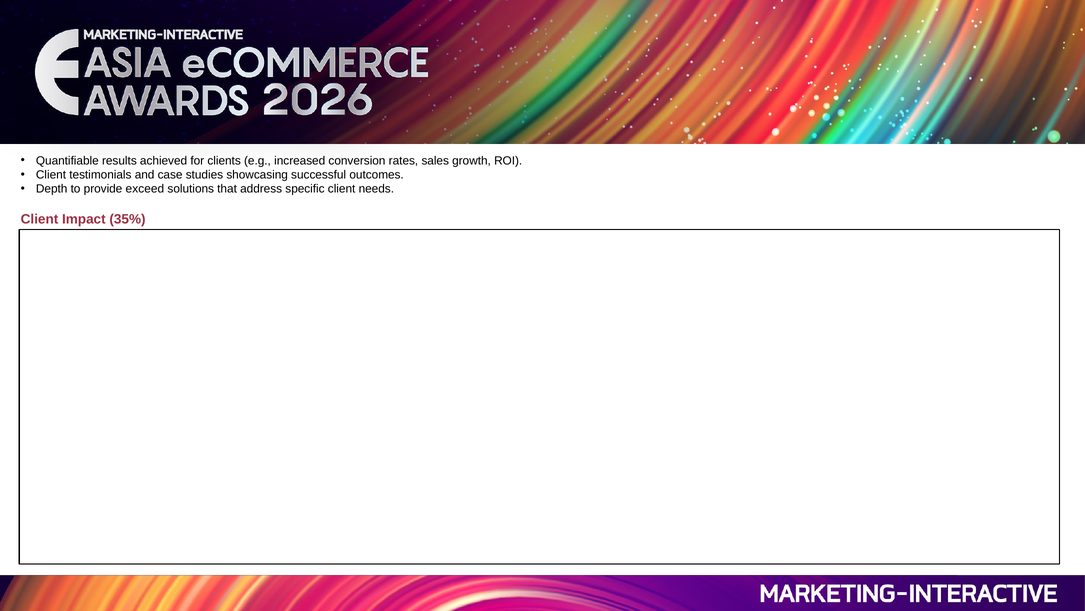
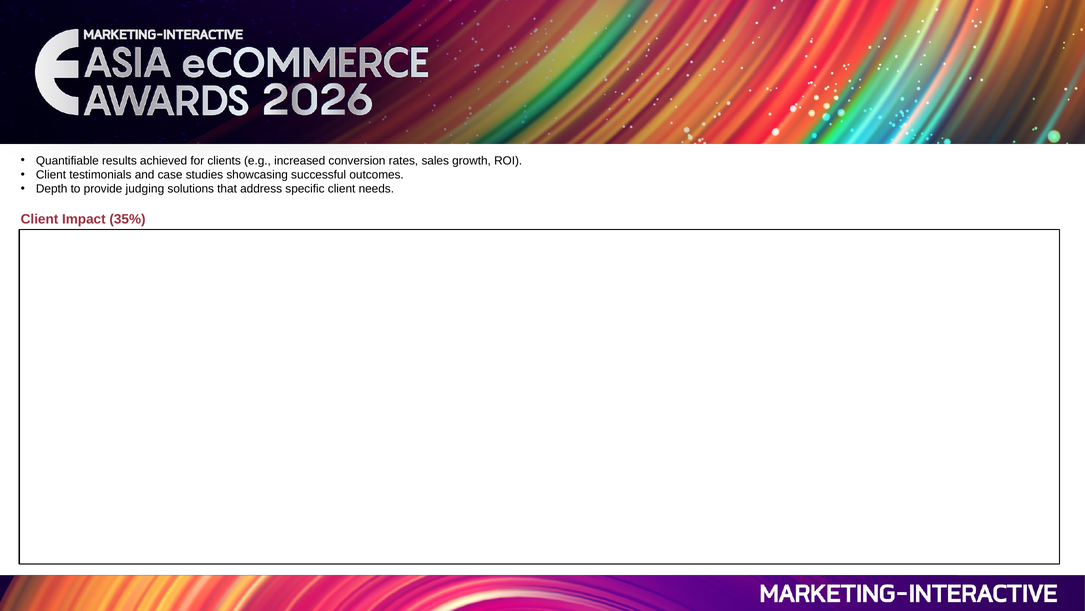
exceed: exceed -> judging
